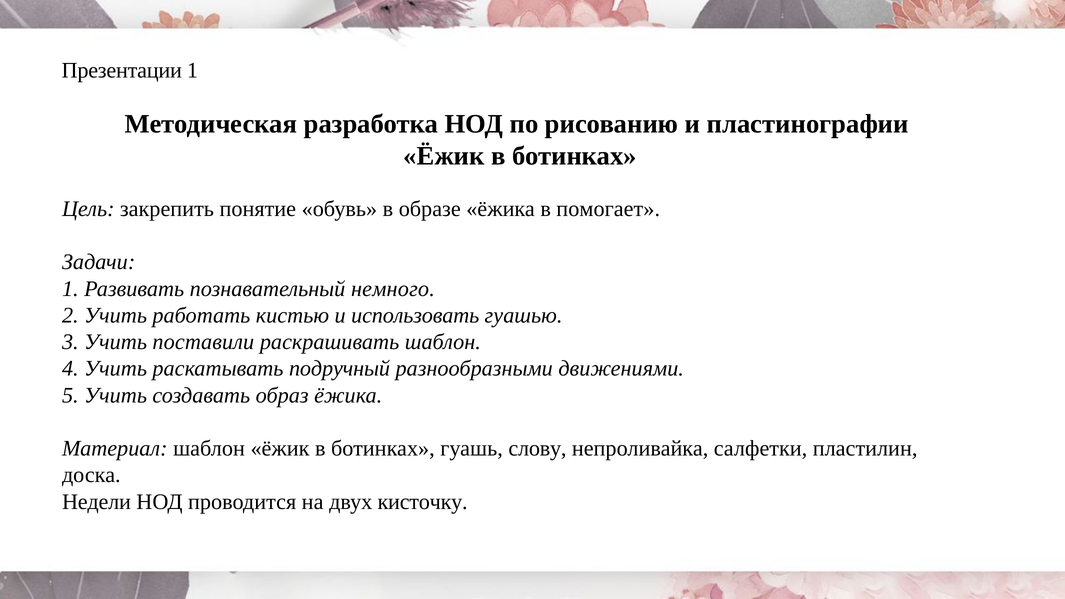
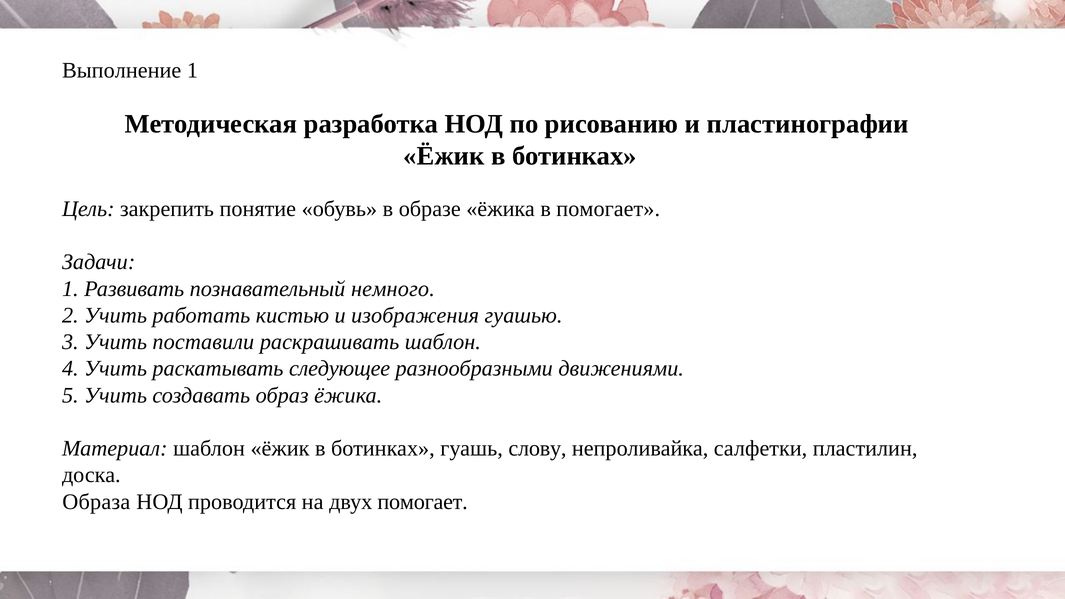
Презентации: Презентации -> Выполнение
использовать: использовать -> изображения
подручный: подручный -> следующее
Недели: Недели -> Образа
двух кисточку: кисточку -> помогает
